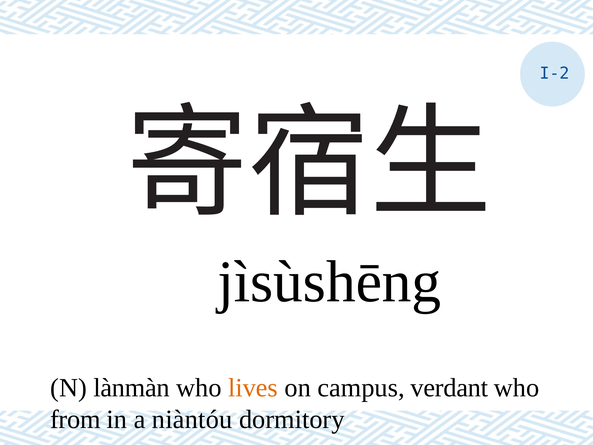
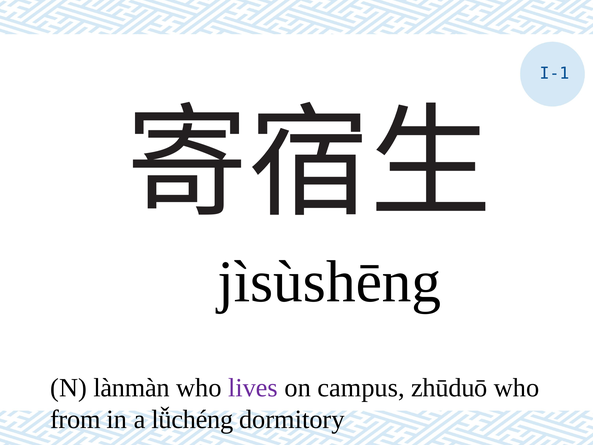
I-2: I-2 -> I-1
lives colour: orange -> purple
verdant: verdant -> zhūduō
niàntóu: niàntóu -> lǚchéng
